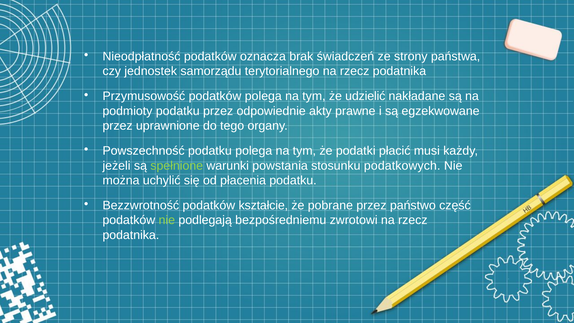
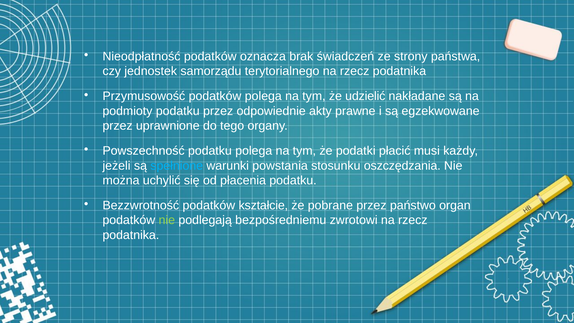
spełnione colour: light green -> light blue
podatkowych: podatkowych -> oszczędzania
część: część -> organ
